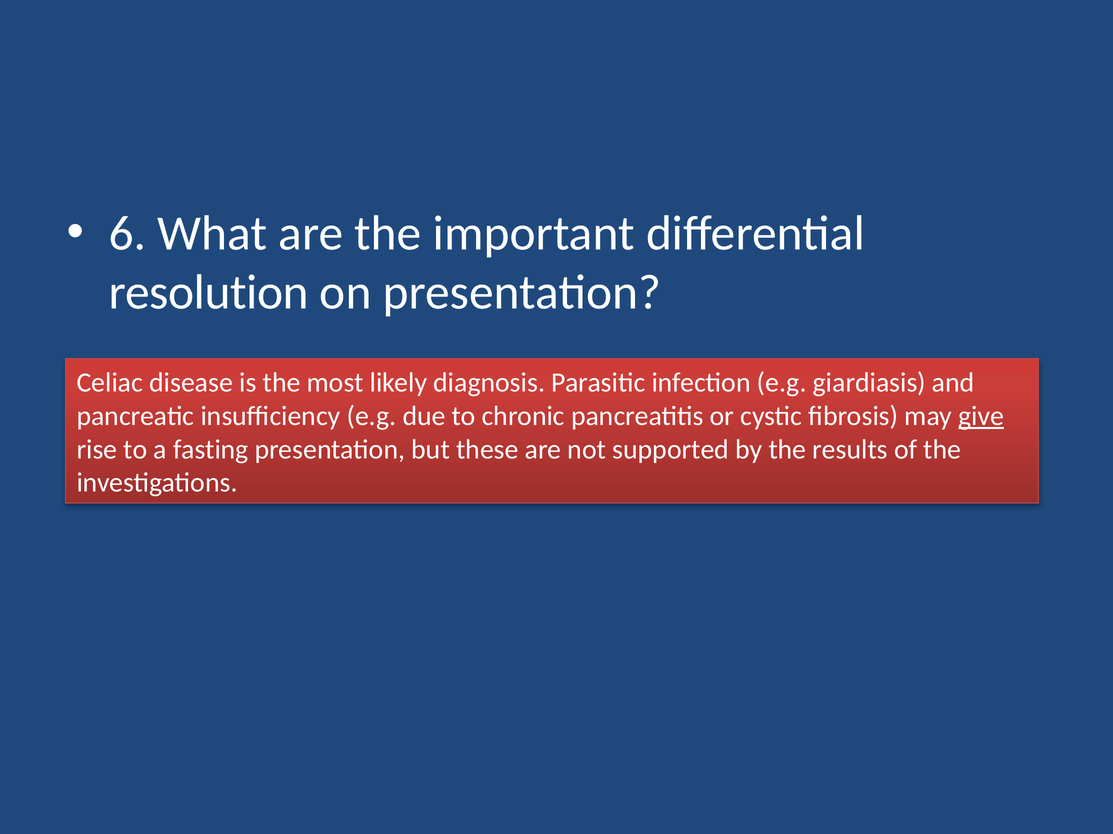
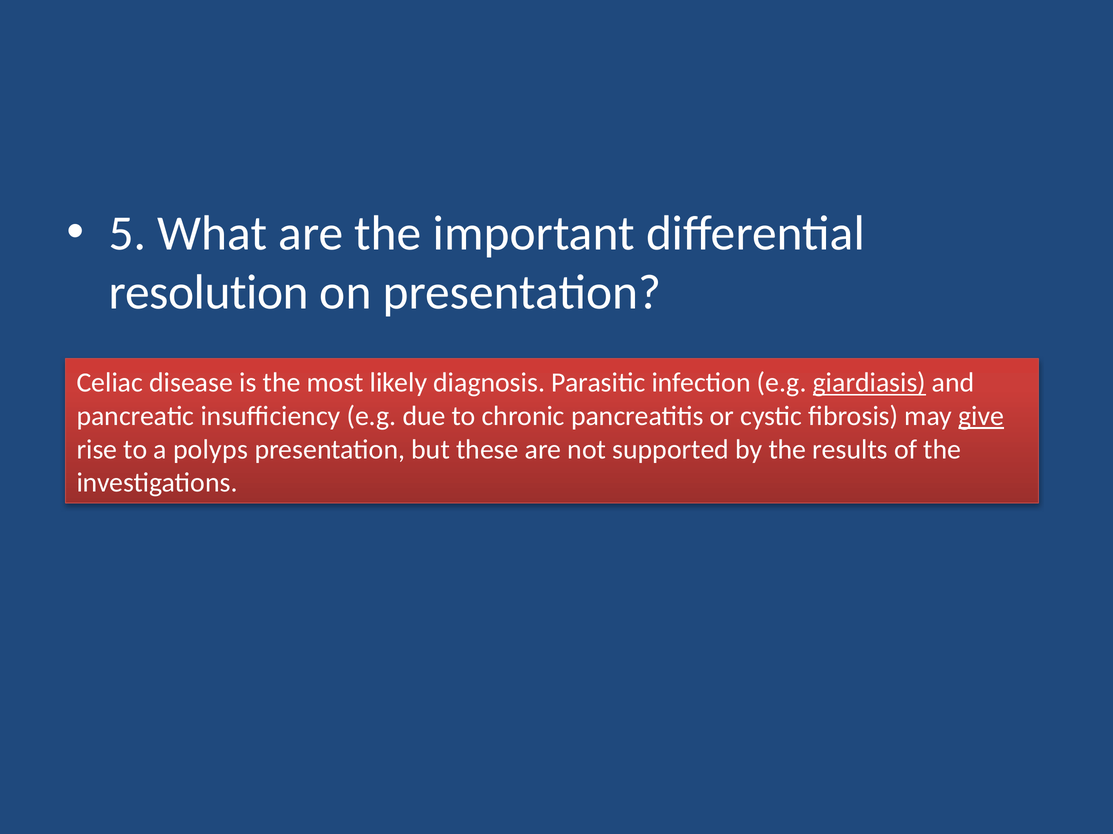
6: 6 -> 5
giardiasis underline: none -> present
fasting: fasting -> polyps
